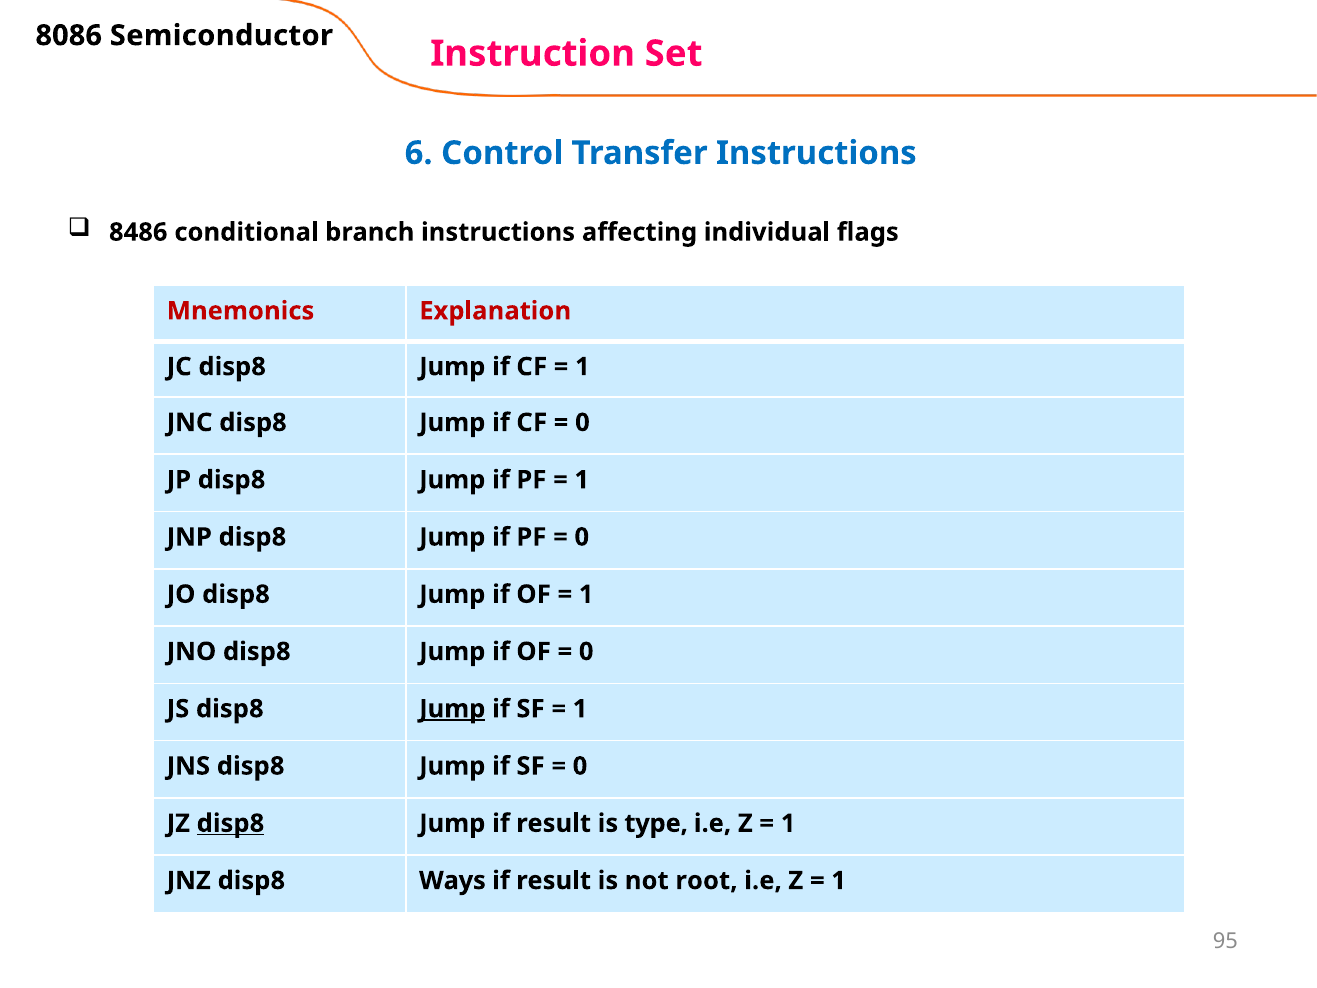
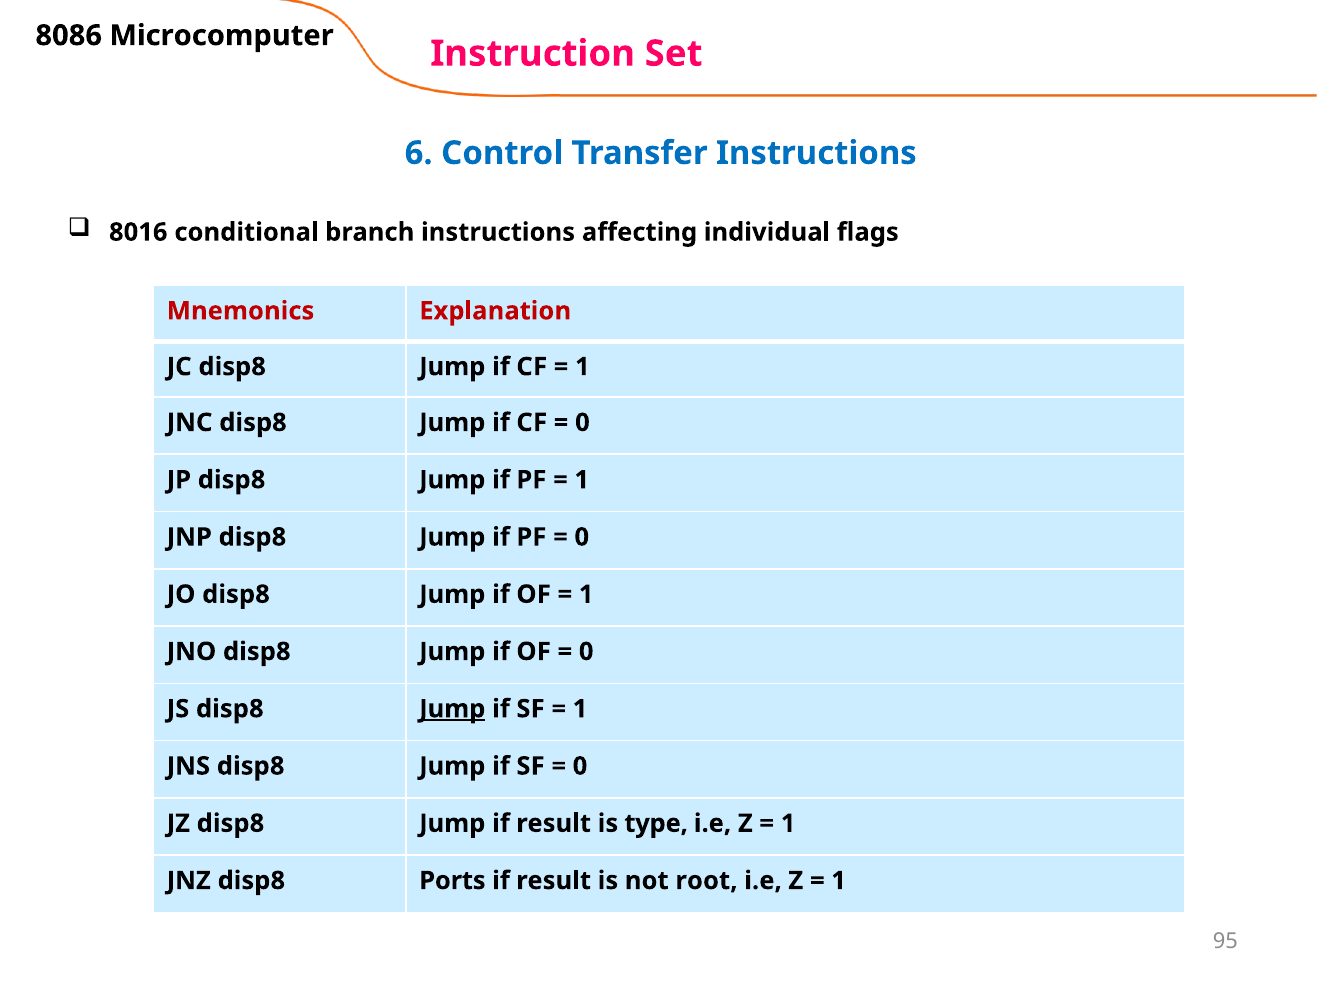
Semiconductor: Semiconductor -> Microcomputer
8486: 8486 -> 8016
disp8 at (230, 823) underline: present -> none
Ways: Ways -> Ports
